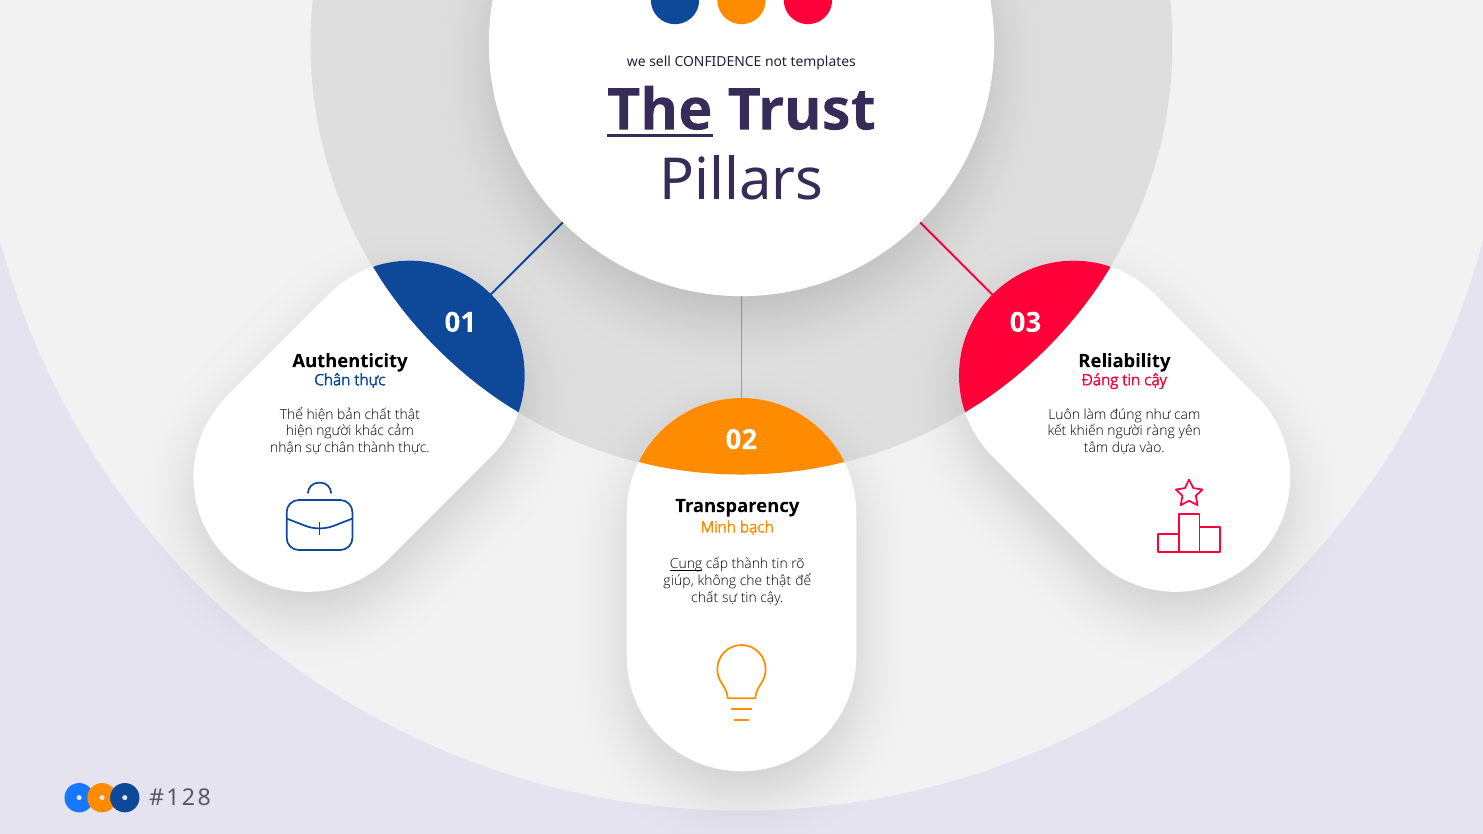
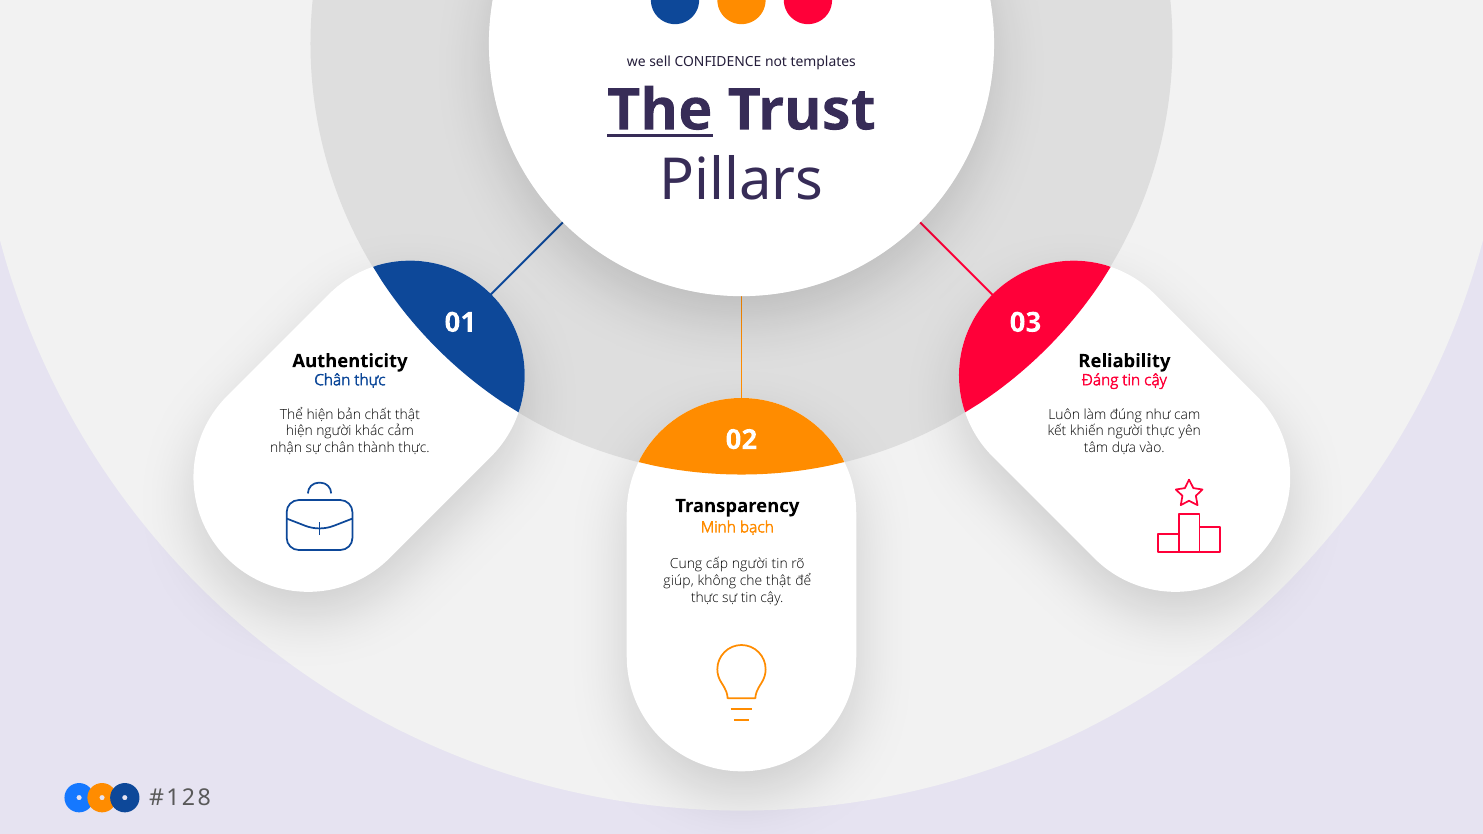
người ràng: ràng -> thực
Cung underline: present -> none
cấp thành: thành -> người
chất at (705, 598): chất -> thực
